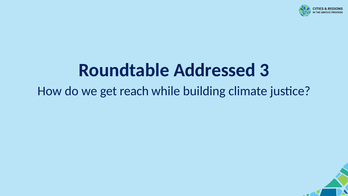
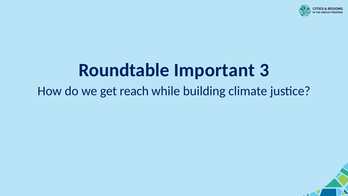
Addressed: Addressed -> Important
